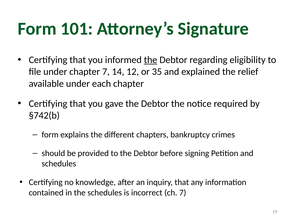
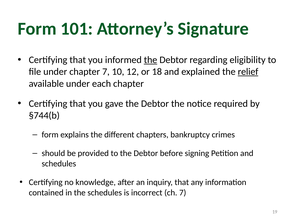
14: 14 -> 10
35: 35 -> 18
relief underline: none -> present
§742(b: §742(b -> §744(b
